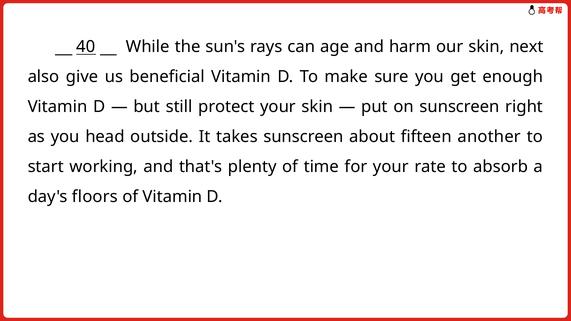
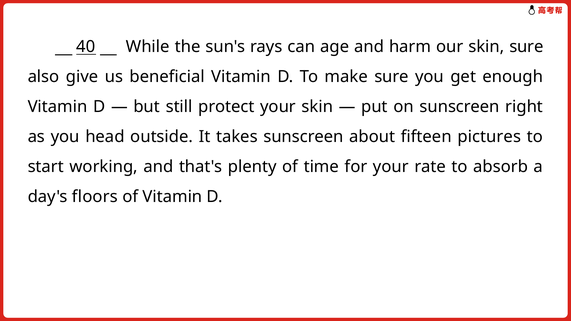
skin next: next -> sure
another: another -> pictures
